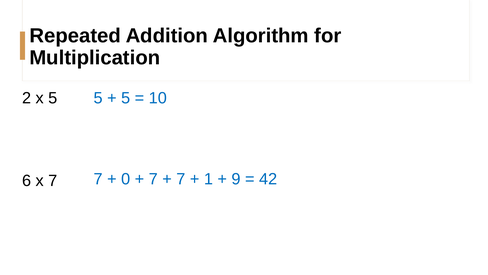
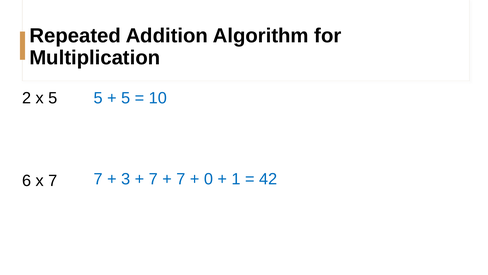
0: 0 -> 3
1: 1 -> 0
9: 9 -> 1
